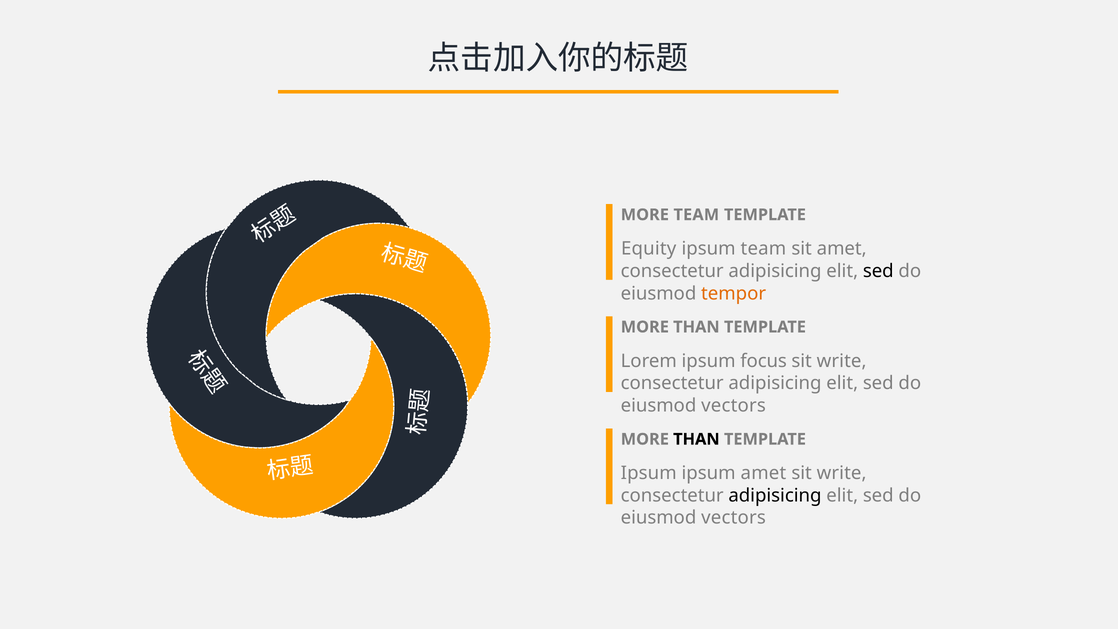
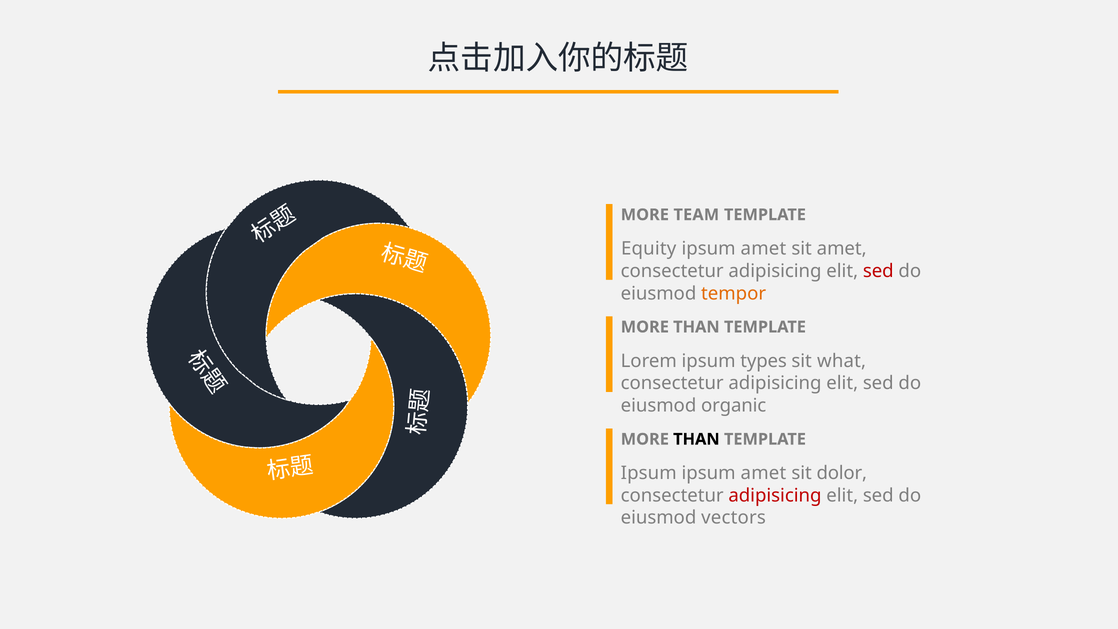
team at (763, 249): team -> amet
sed at (878, 271) colour: black -> red
focus: focus -> types
write at (842, 361): write -> what
vectors at (733, 406): vectors -> organic
write at (842, 473): write -> dolor
adipisicing at (775, 496) colour: black -> red
